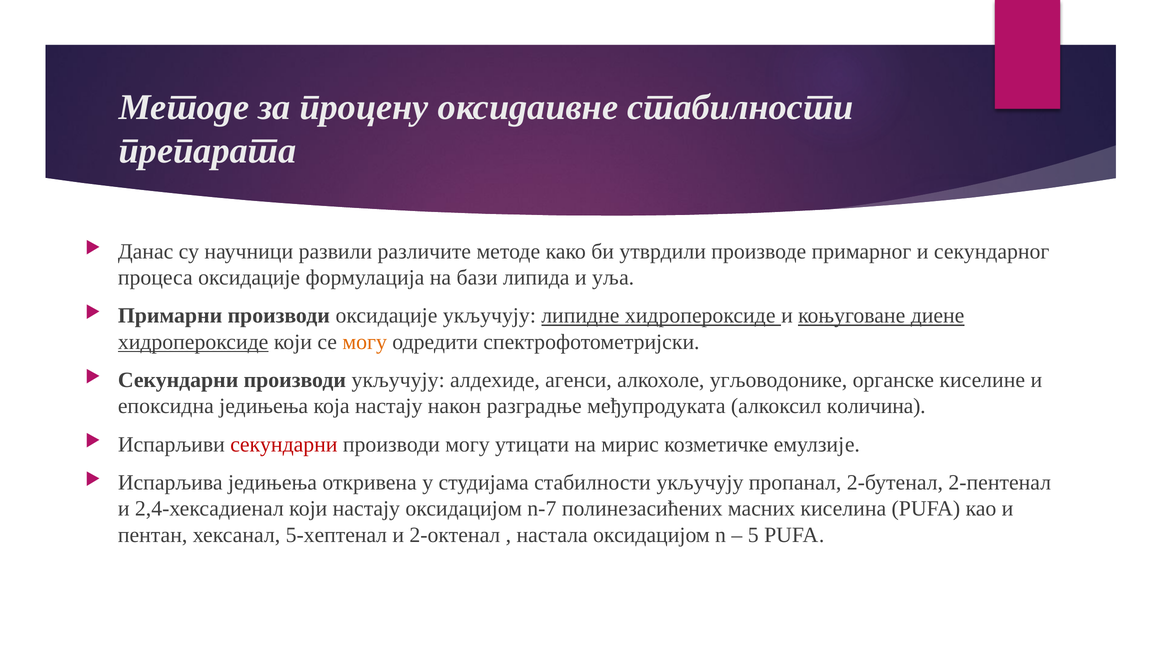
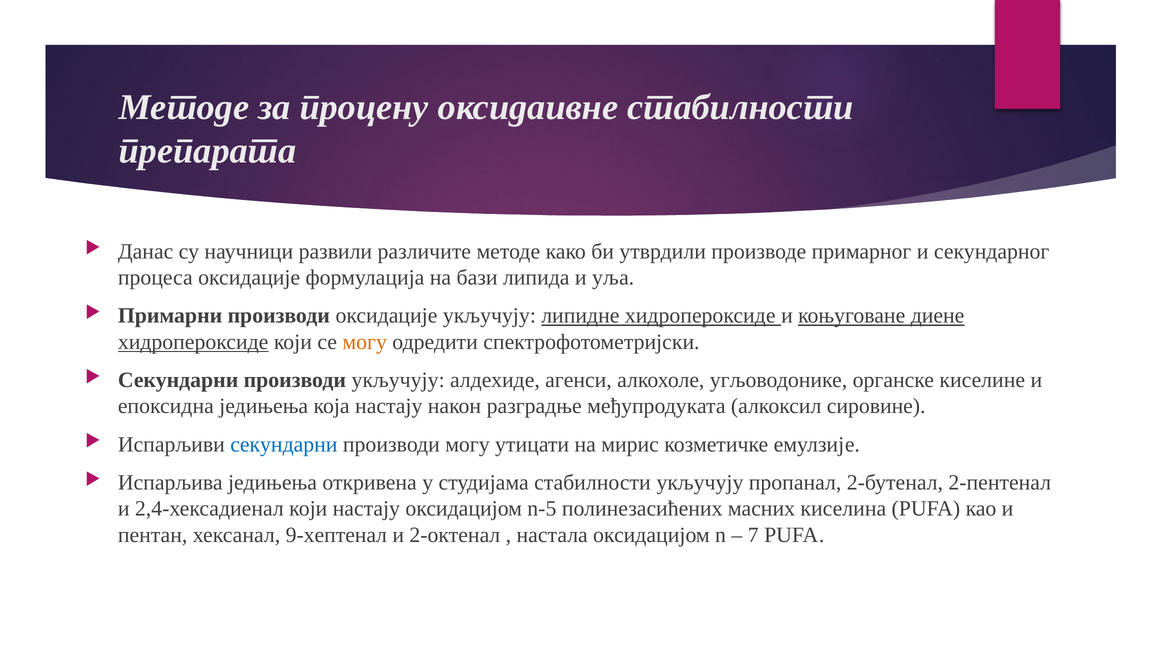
количина: количина -> сировине
секундарни at (284, 445) colour: red -> blue
n-7: n-7 -> n-5
5-хептенал: 5-хептенал -> 9-хептенал
5: 5 -> 7
